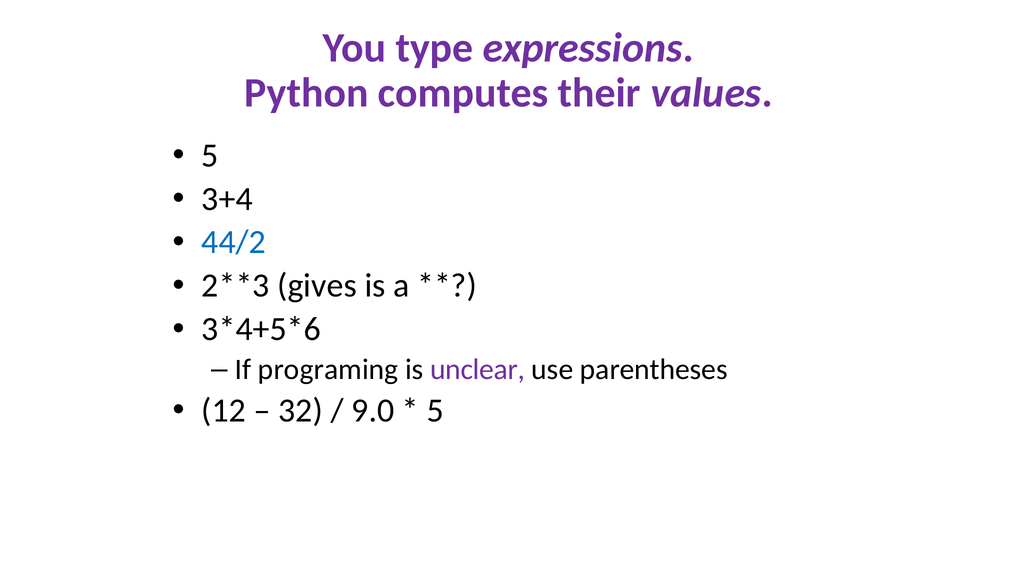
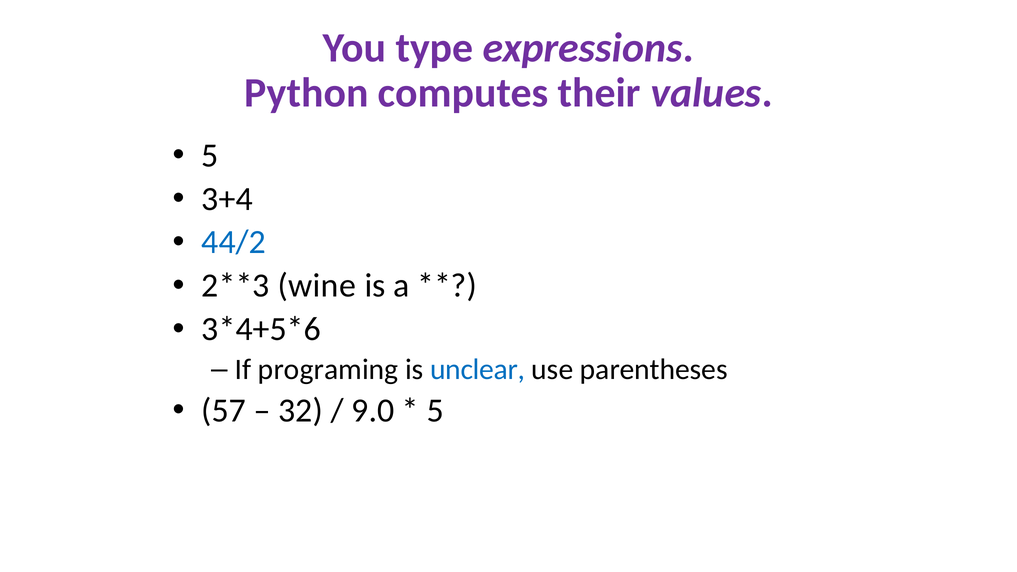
gives: gives -> wine
unclear colour: purple -> blue
12: 12 -> 57
